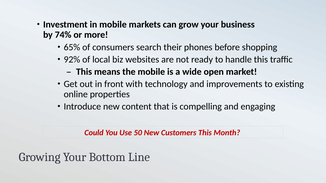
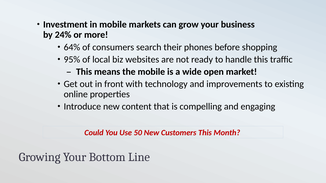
74%: 74% -> 24%
65%: 65% -> 64%
92%: 92% -> 95%
